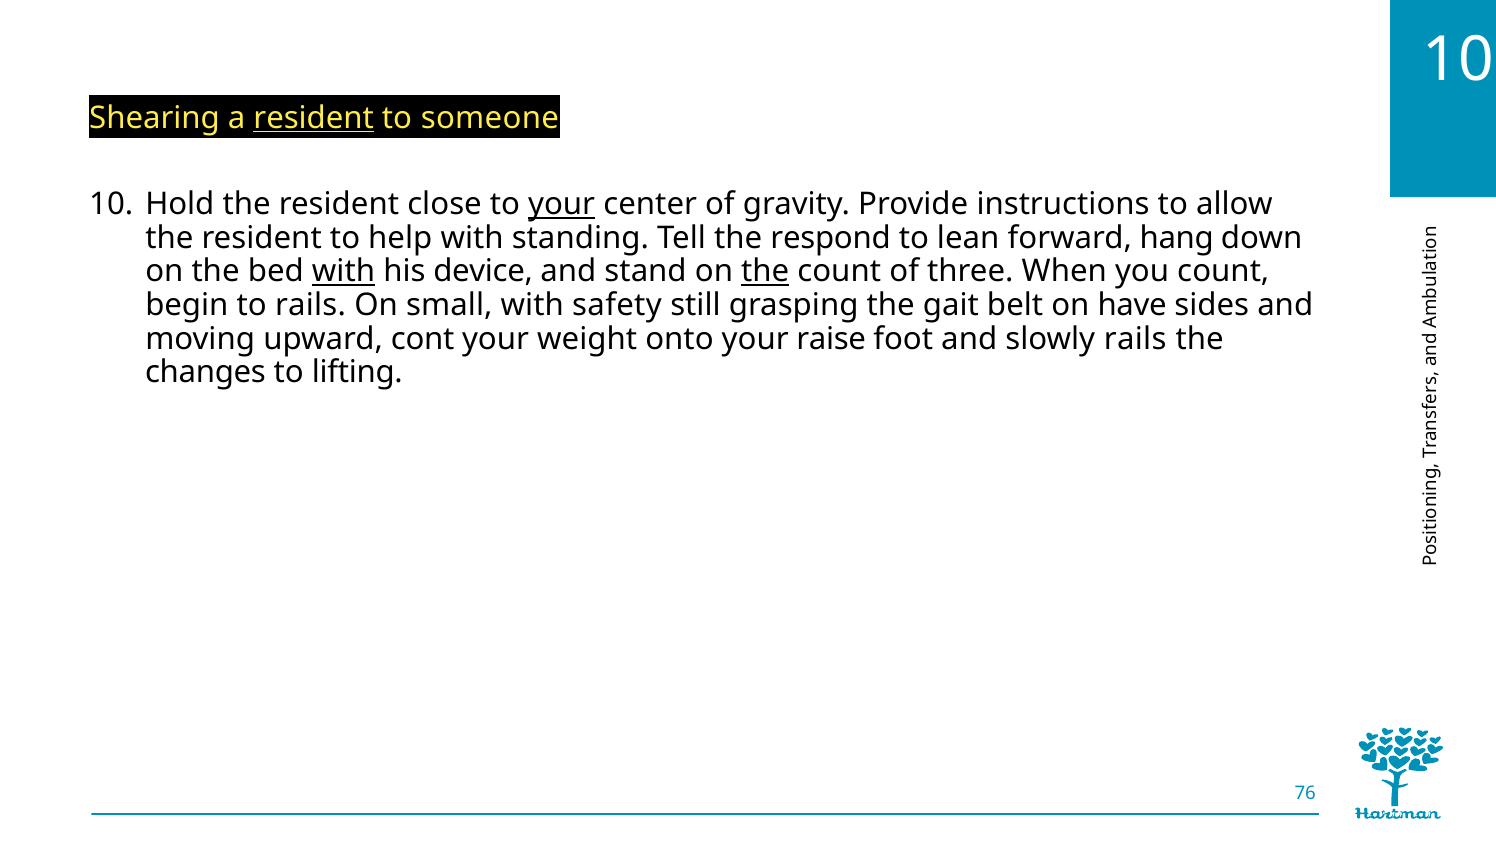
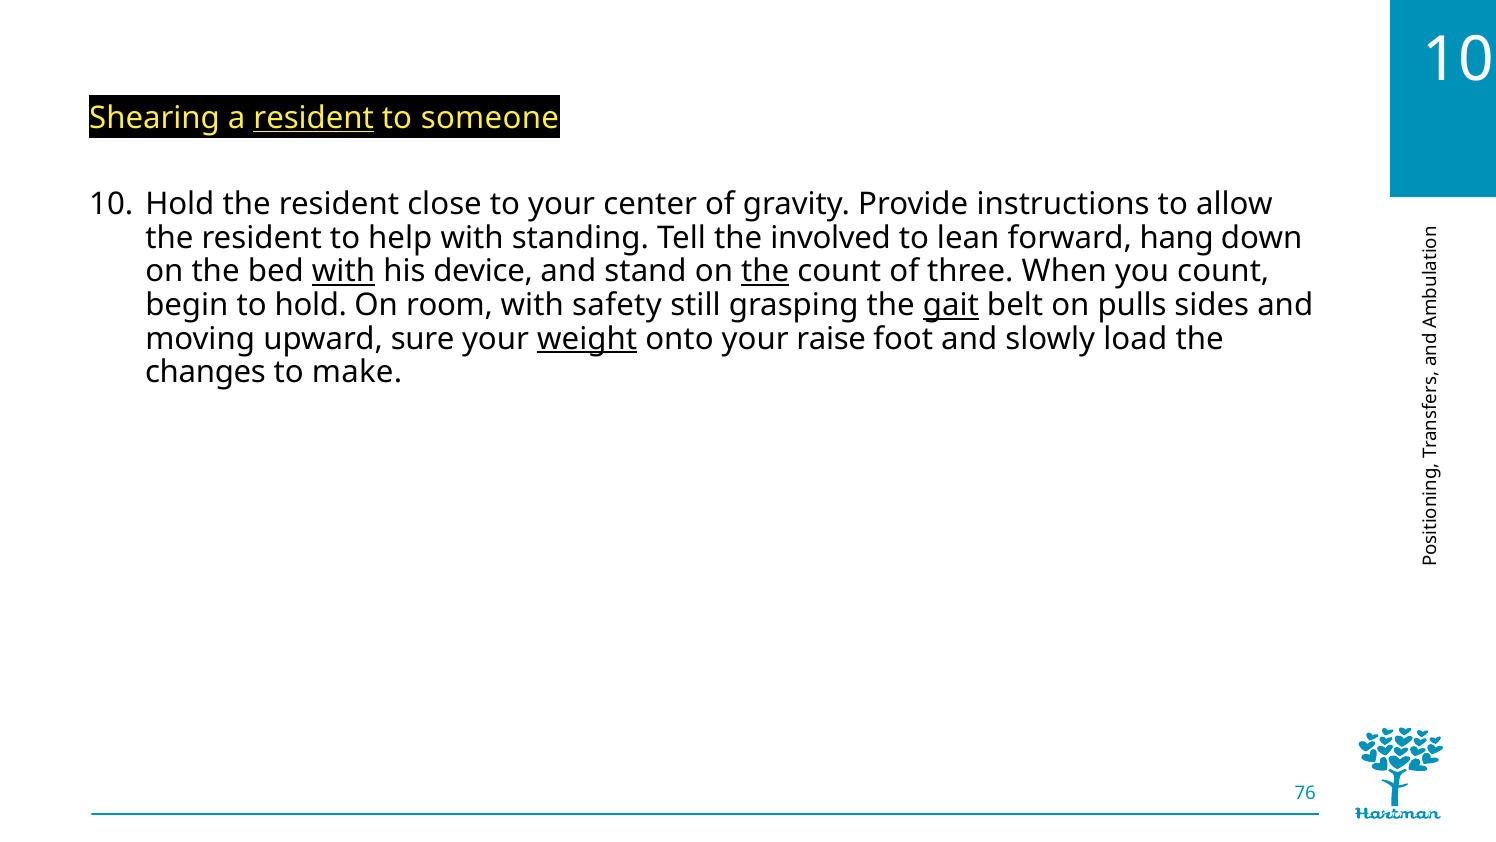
your at (562, 204) underline: present -> none
respond: respond -> involved
to rails: rails -> hold
small: small -> room
gait underline: none -> present
have: have -> pulls
cont: cont -> sure
weight underline: none -> present
slowly rails: rails -> load
lifting: lifting -> make
